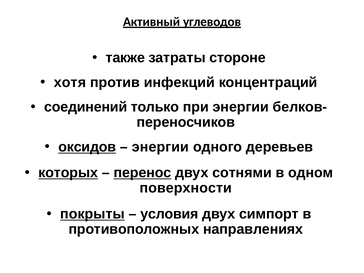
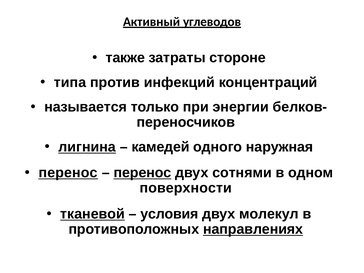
хотя: хотя -> типа
соединений: соединений -> называется
оксидов: оксидов -> лигнина
энергии at (160, 147): энергии -> камедей
деревьев: деревьев -> наружная
которых at (68, 173): которых -> перенос
покрыты: покрыты -> тканевой
симпорт: симпорт -> молекул
направлениях underline: none -> present
